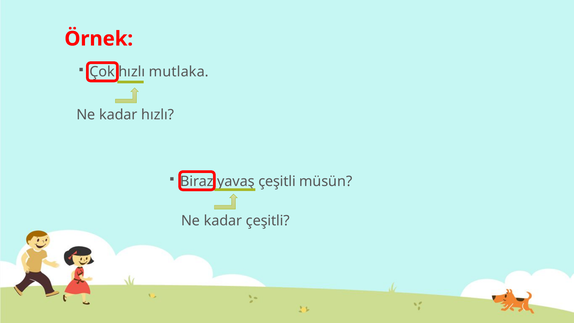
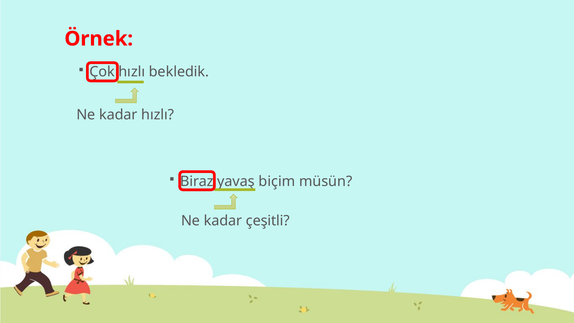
mutlaka: mutlaka -> bekledik
çeşitli at (277, 181): çeşitli -> biçim
